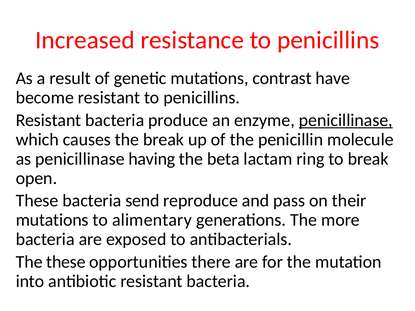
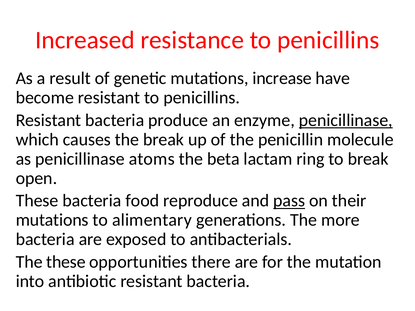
contrast: contrast -> increase
having: having -> atoms
send: send -> food
pass underline: none -> present
